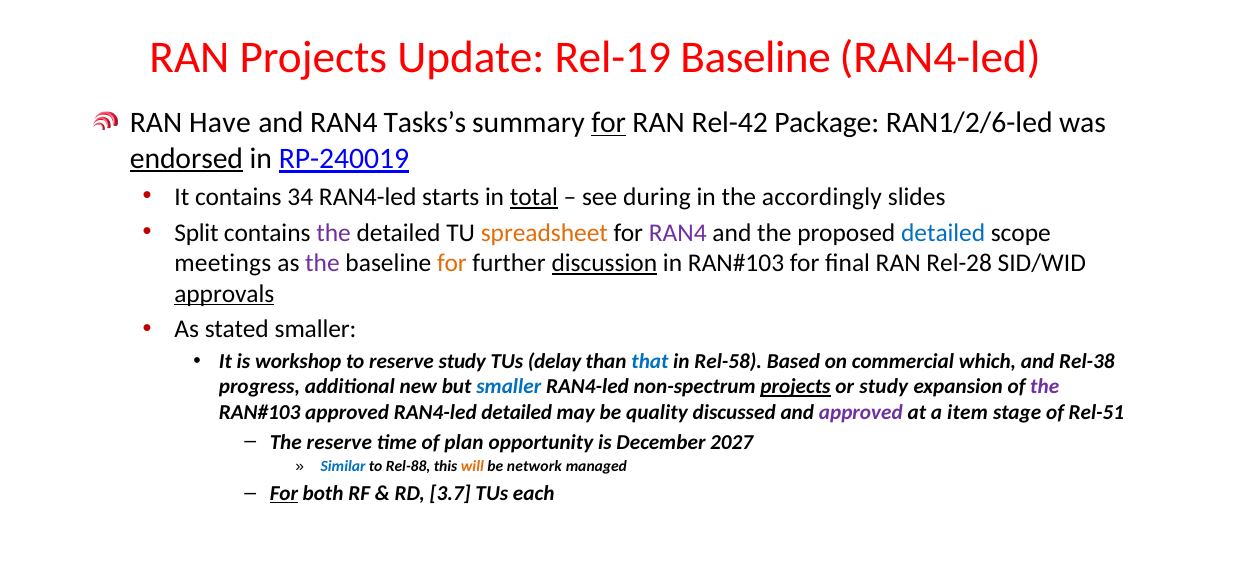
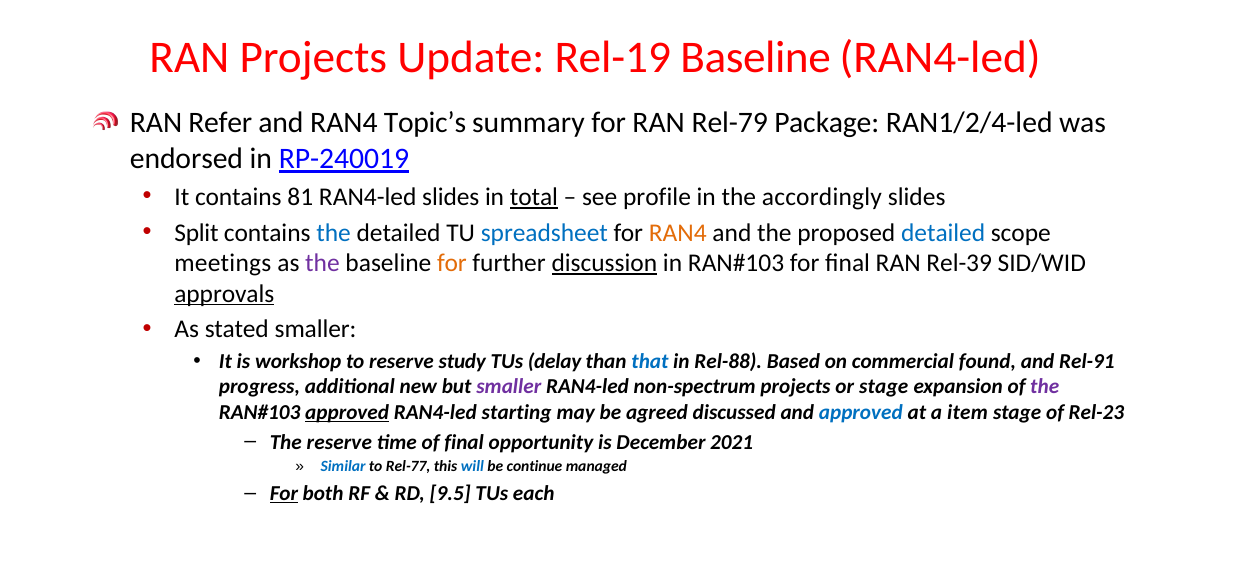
Have: Have -> Refer
Tasks’s: Tasks’s -> Topic’s
for at (609, 123) underline: present -> none
Rel-42: Rel-42 -> Rel-79
RAN1/2/6-led: RAN1/2/6-led -> RAN1/2/4-led
endorsed underline: present -> none
34: 34 -> 81
RAN4-led starts: starts -> slides
during: during -> profile
the at (334, 232) colour: purple -> blue
spreadsheet colour: orange -> blue
RAN4 at (678, 232) colour: purple -> orange
Rel-28: Rel-28 -> Rel-39
Rel-58: Rel-58 -> Rel-88
which: which -> found
Rel-38: Rel-38 -> Rel-91
smaller at (509, 387) colour: blue -> purple
projects at (796, 387) underline: present -> none
or study: study -> stage
approved at (347, 412) underline: none -> present
RAN4-led detailed: detailed -> starting
quality: quality -> agreed
approved at (861, 412) colour: purple -> blue
Rel-51: Rel-51 -> Rel-23
of plan: plan -> final
2027: 2027 -> 2021
Rel-88: Rel-88 -> Rel-77
will colour: orange -> blue
network: network -> continue
3.7: 3.7 -> 9.5
